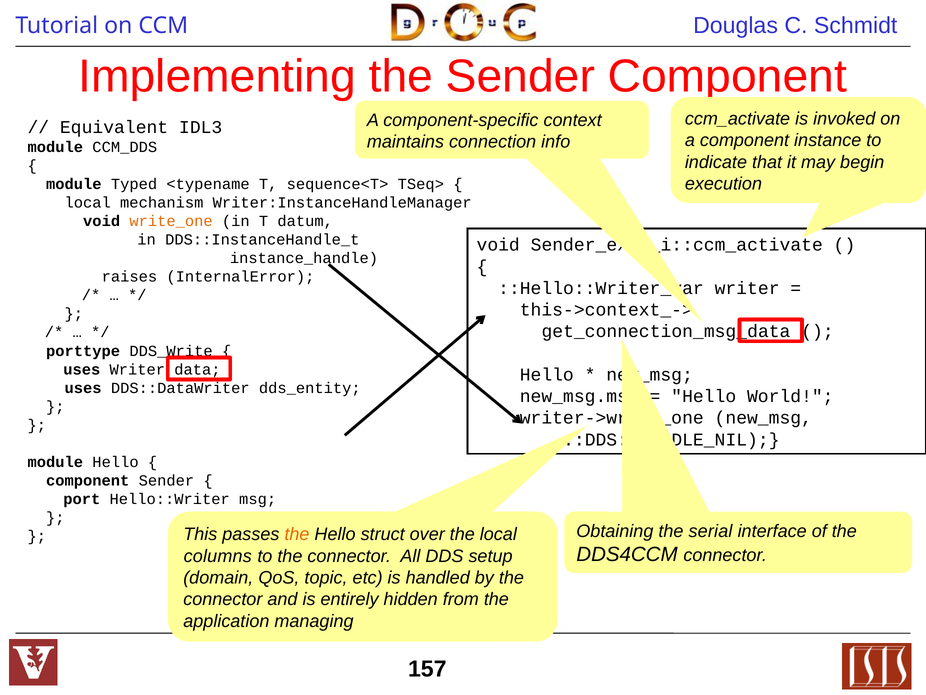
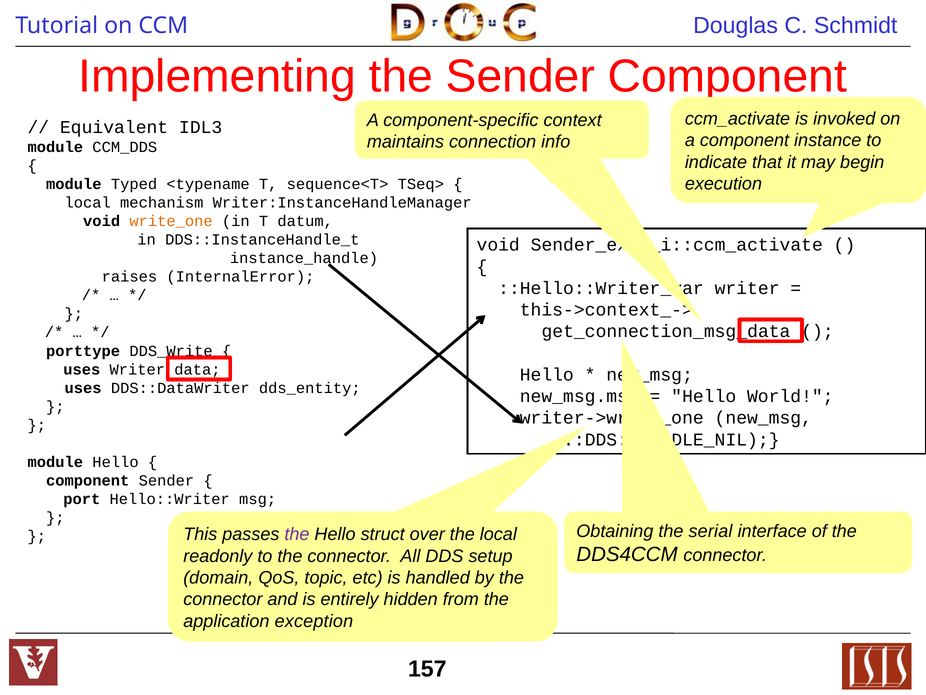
the at (297, 534) colour: orange -> purple
columns: columns -> readonly
managing: managing -> exception
